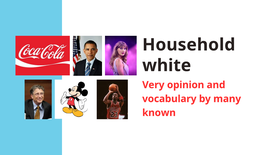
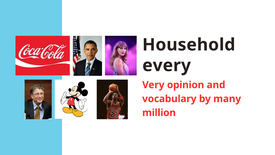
white: white -> every
known: known -> million
